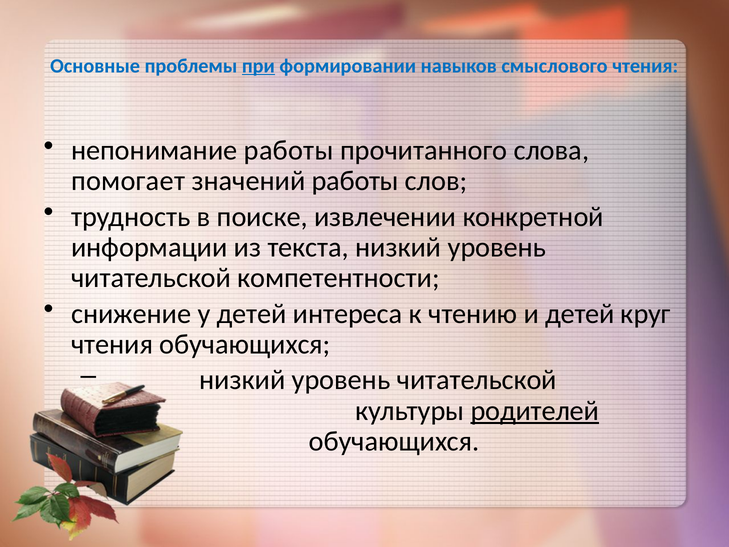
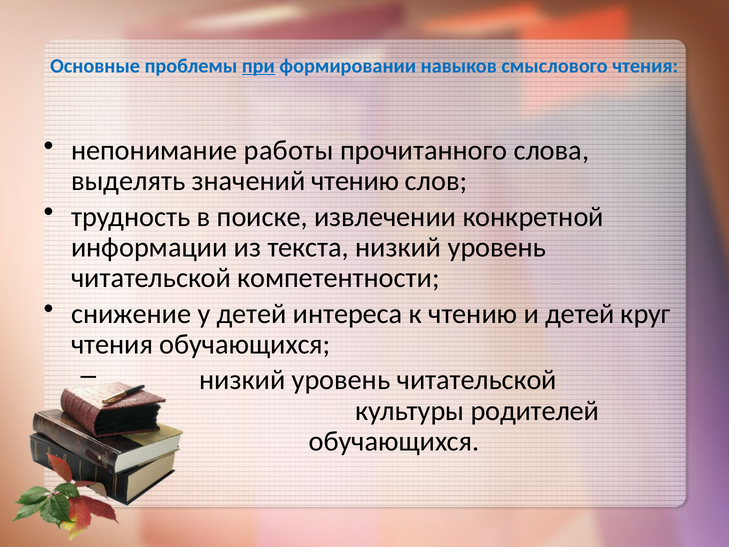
помогает: помогает -> выделять
значений работы: работы -> чтению
родителей underline: present -> none
